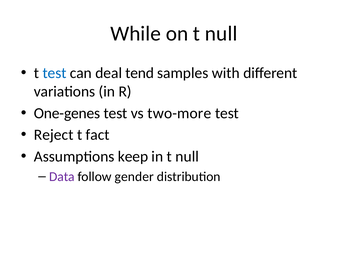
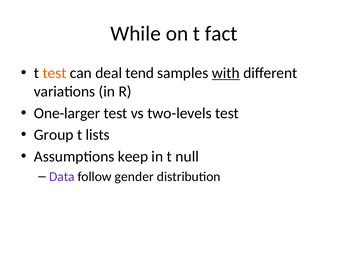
on t null: null -> fact
test at (55, 73) colour: blue -> orange
with underline: none -> present
One-genes: One-genes -> One-larger
two-more: two-more -> two-levels
Reject: Reject -> Group
fact: fact -> lists
